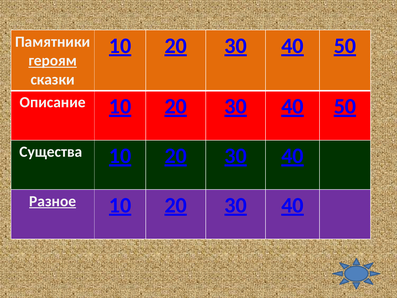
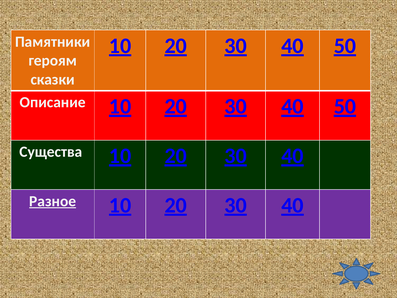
героям underline: present -> none
